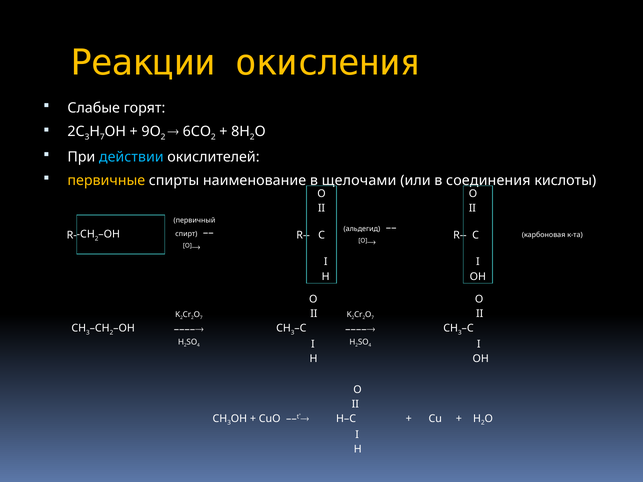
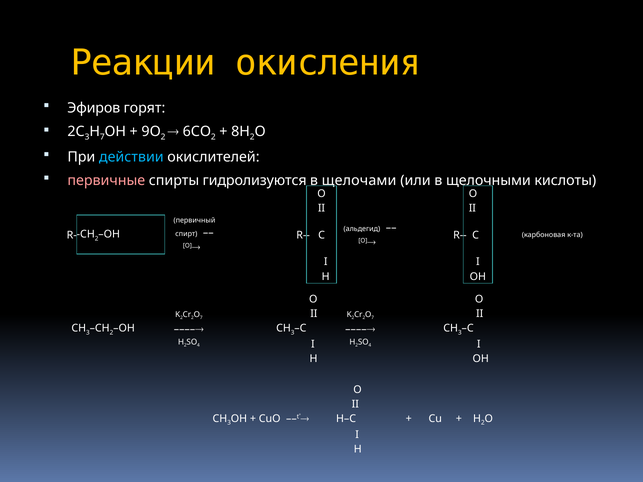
Слабые: Слабые -> Эфиров
первичные colour: yellow -> pink
наименование: наименование -> гидролизуются
соединения: соединения -> щелочными
